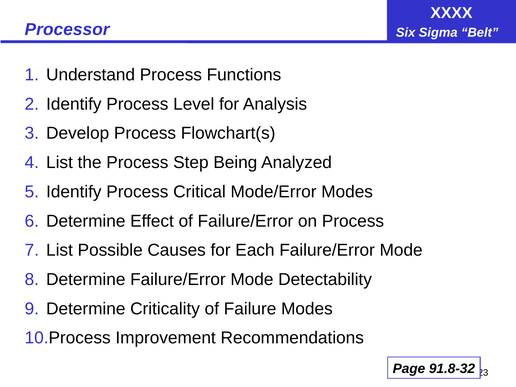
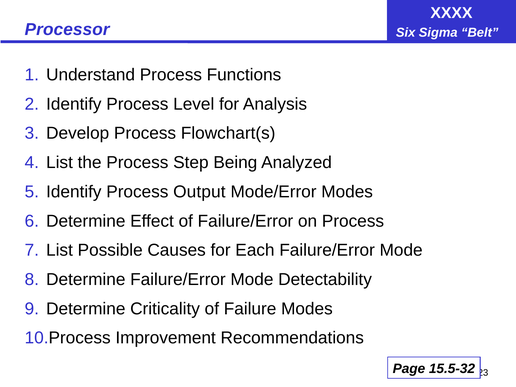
Critical: Critical -> Output
91.8-32: 91.8-32 -> 15.5-32
